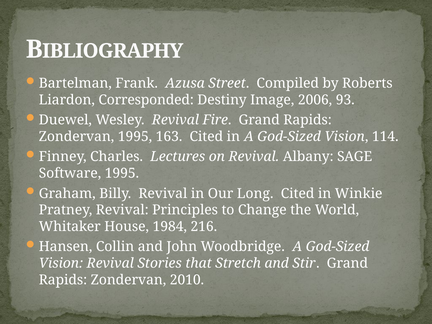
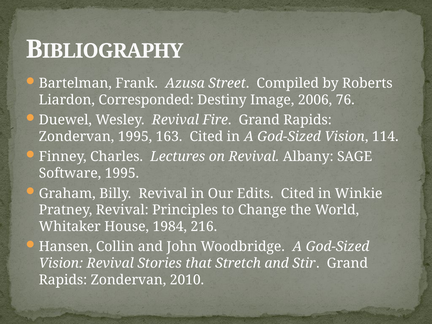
93: 93 -> 76
Long: Long -> Edits
